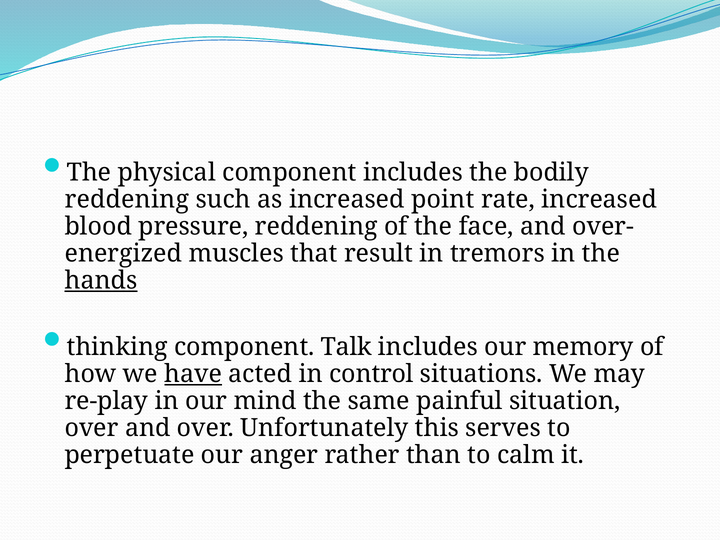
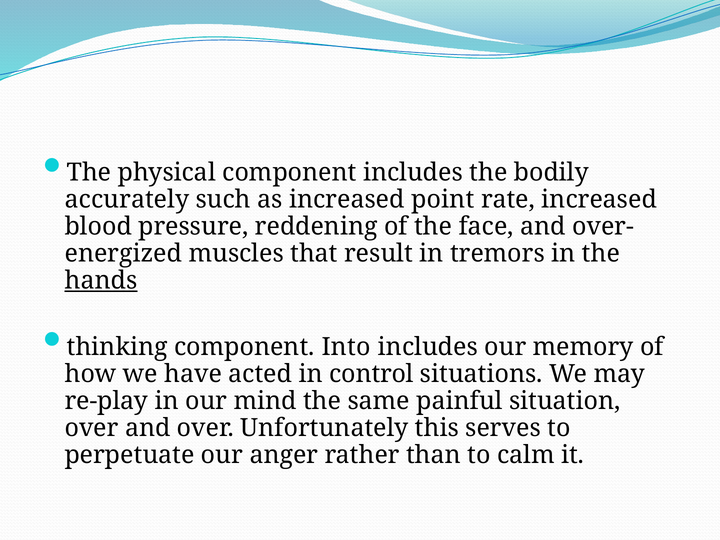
reddening at (127, 200): reddening -> accurately
Talk: Talk -> Into
have underline: present -> none
